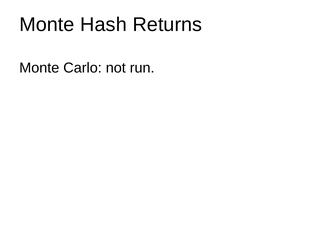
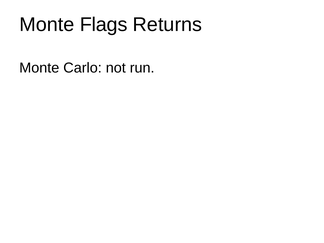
Hash: Hash -> Flags
